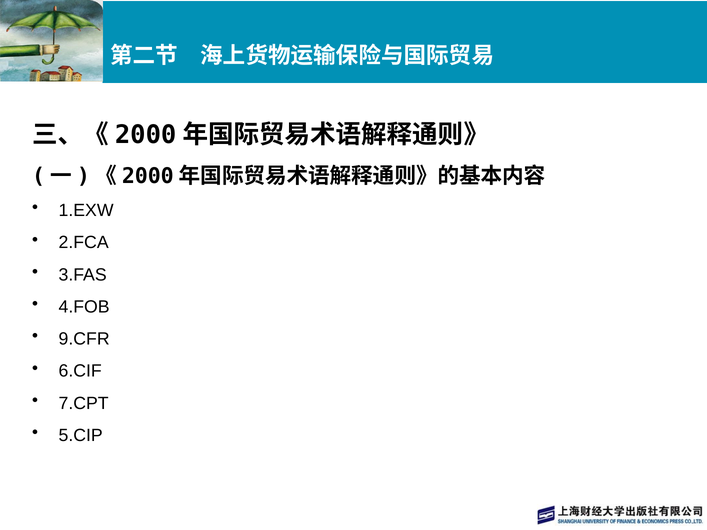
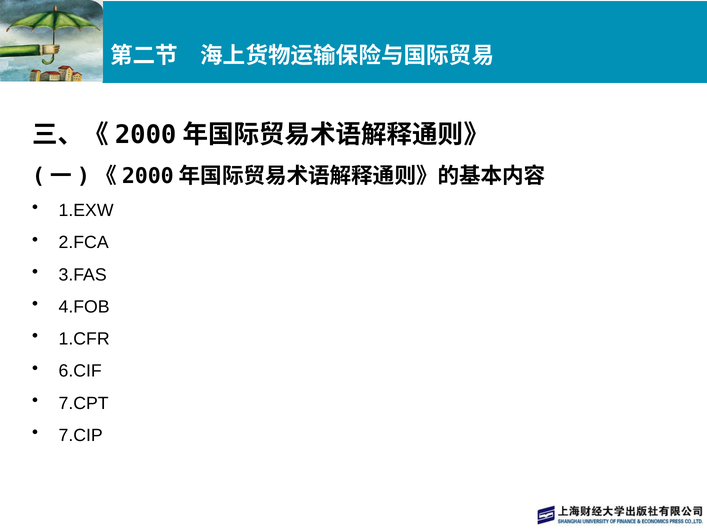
9.CFR: 9.CFR -> 1.CFR
5.CIP: 5.CIP -> 7.CIP
